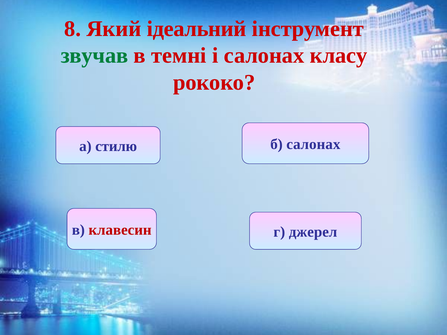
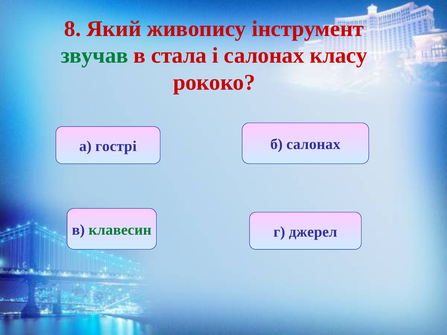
ідеальний: ідеальний -> живопису
темні: темні -> стала
стилю: стилю -> гострі
клавесин colour: red -> green
